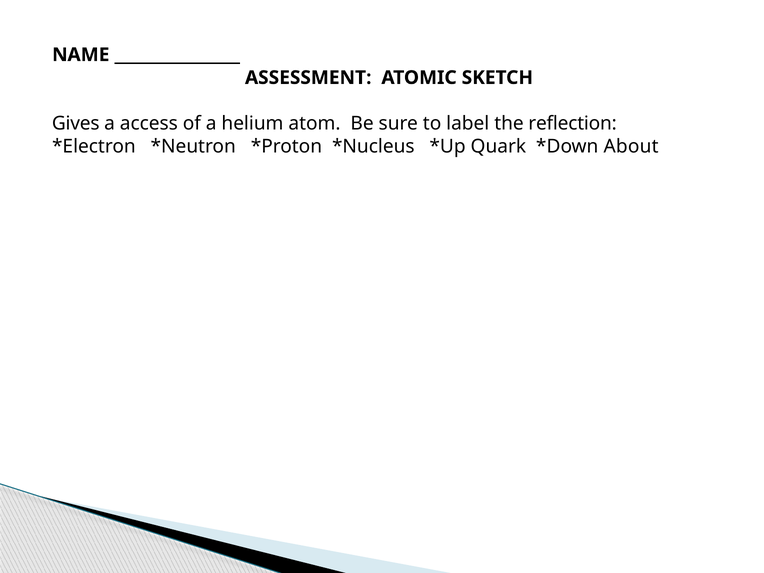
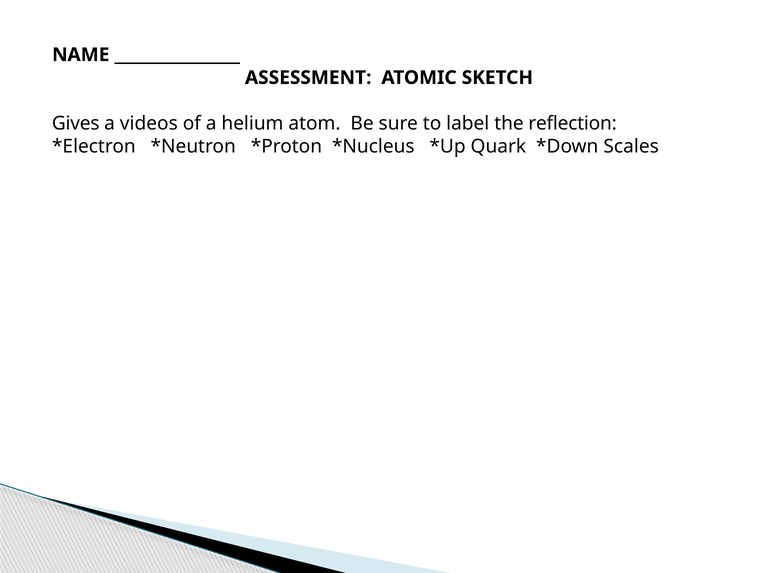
access: access -> videos
About: About -> Scales
